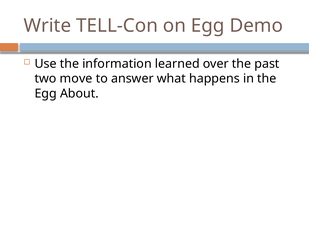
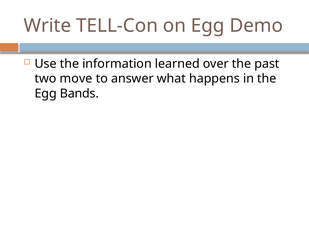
About: About -> Bands
